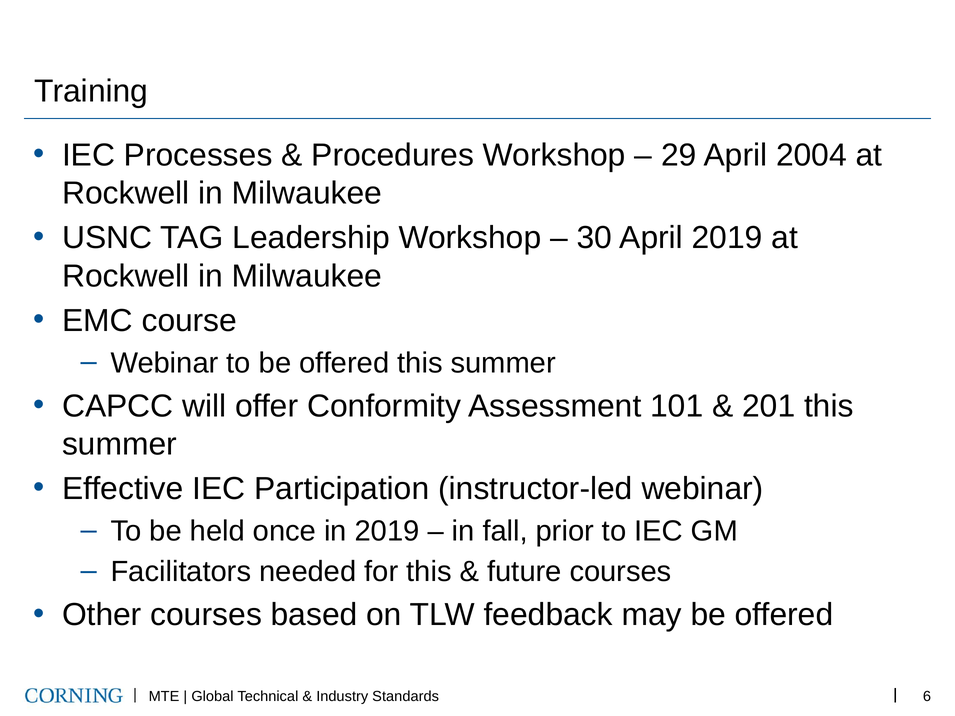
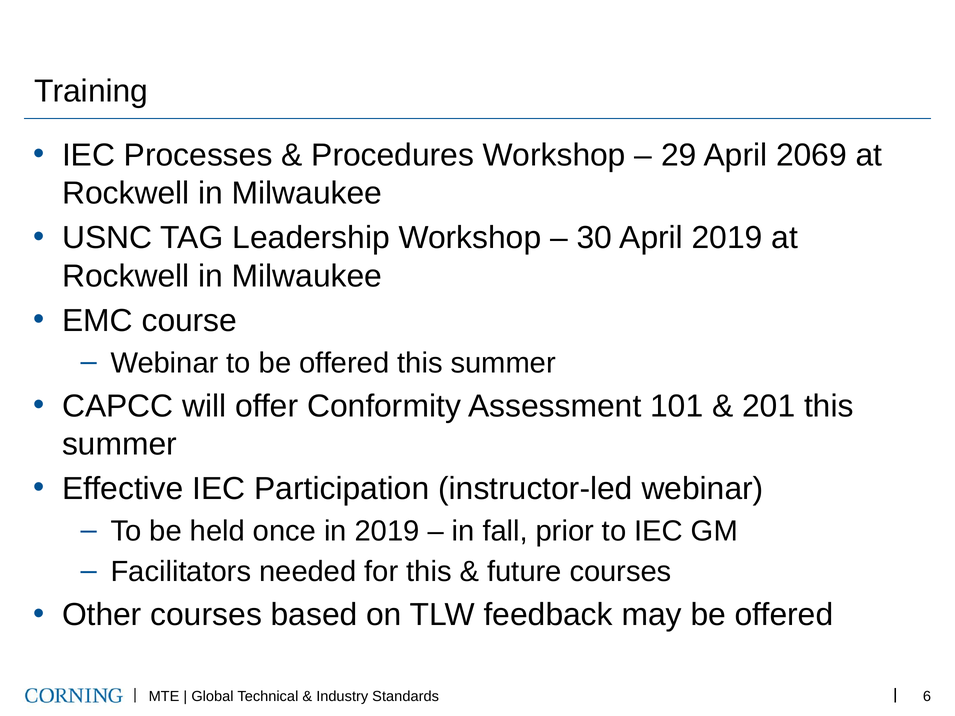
2004: 2004 -> 2069
